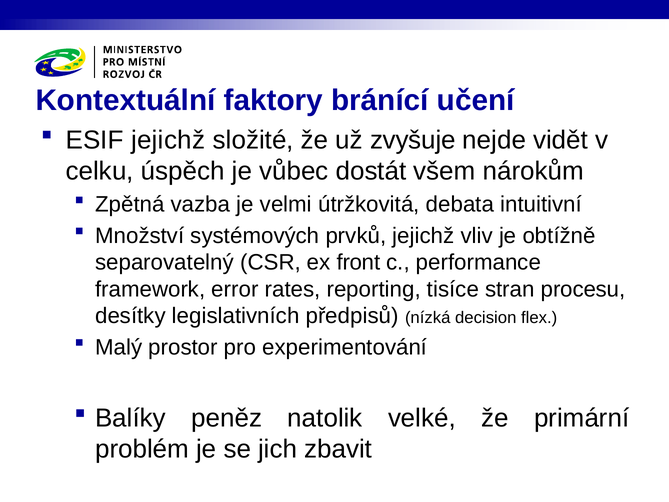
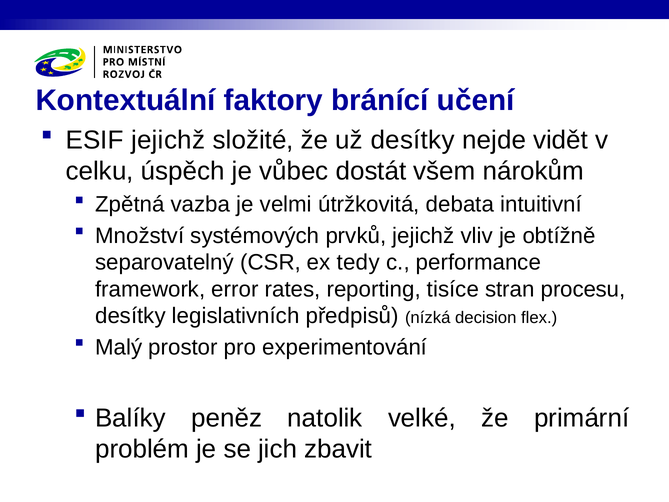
už zvyšuje: zvyšuje -> desítky
front: front -> tedy
